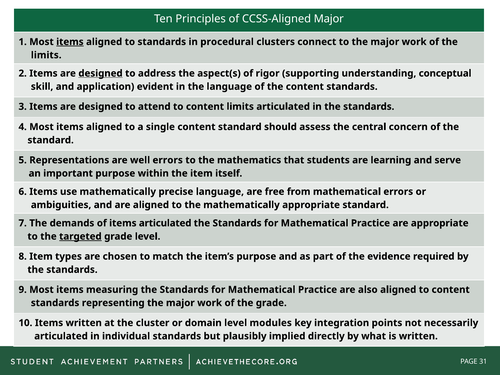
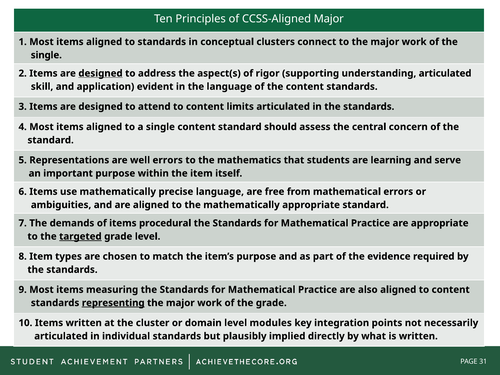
items at (70, 42) underline: present -> none
procedural: procedural -> conceptual
limits at (46, 55): limits -> single
understanding conceptual: conceptual -> articulated
items articulated: articulated -> procedural
representing underline: none -> present
